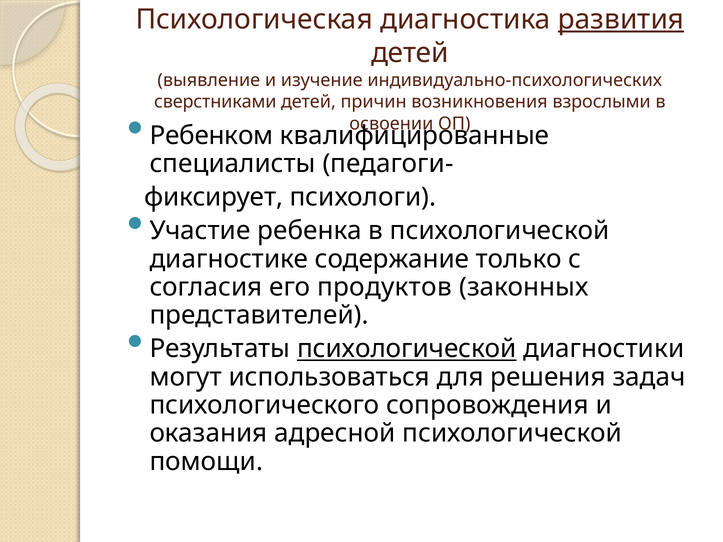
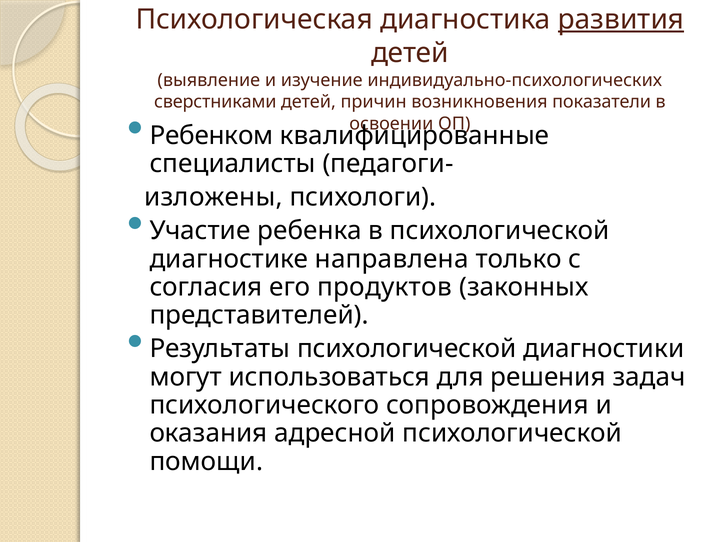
взрослыми: взрослыми -> показатели
фиксирует: фиксирует -> изложены
содержание: содержание -> направлена
психологической at (407, 349) underline: present -> none
